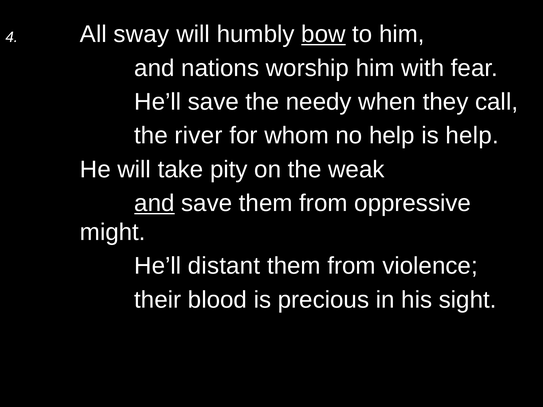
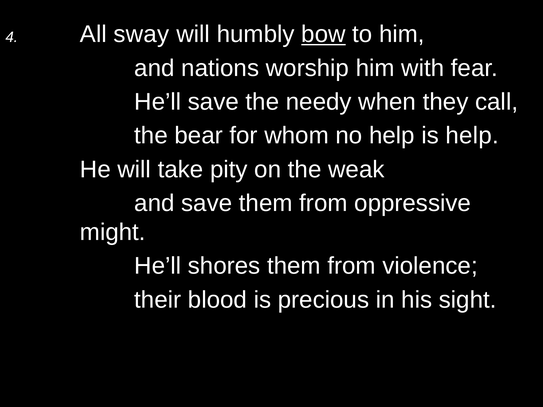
river: river -> bear
and at (154, 203) underline: present -> none
distant: distant -> shores
